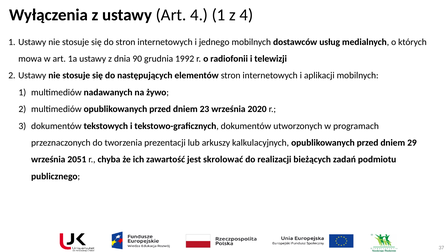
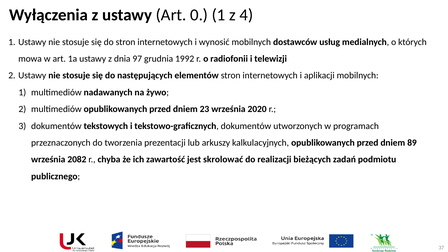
Art 4: 4 -> 0
jednego: jednego -> wynosić
90: 90 -> 97
29: 29 -> 89
2051: 2051 -> 2082
